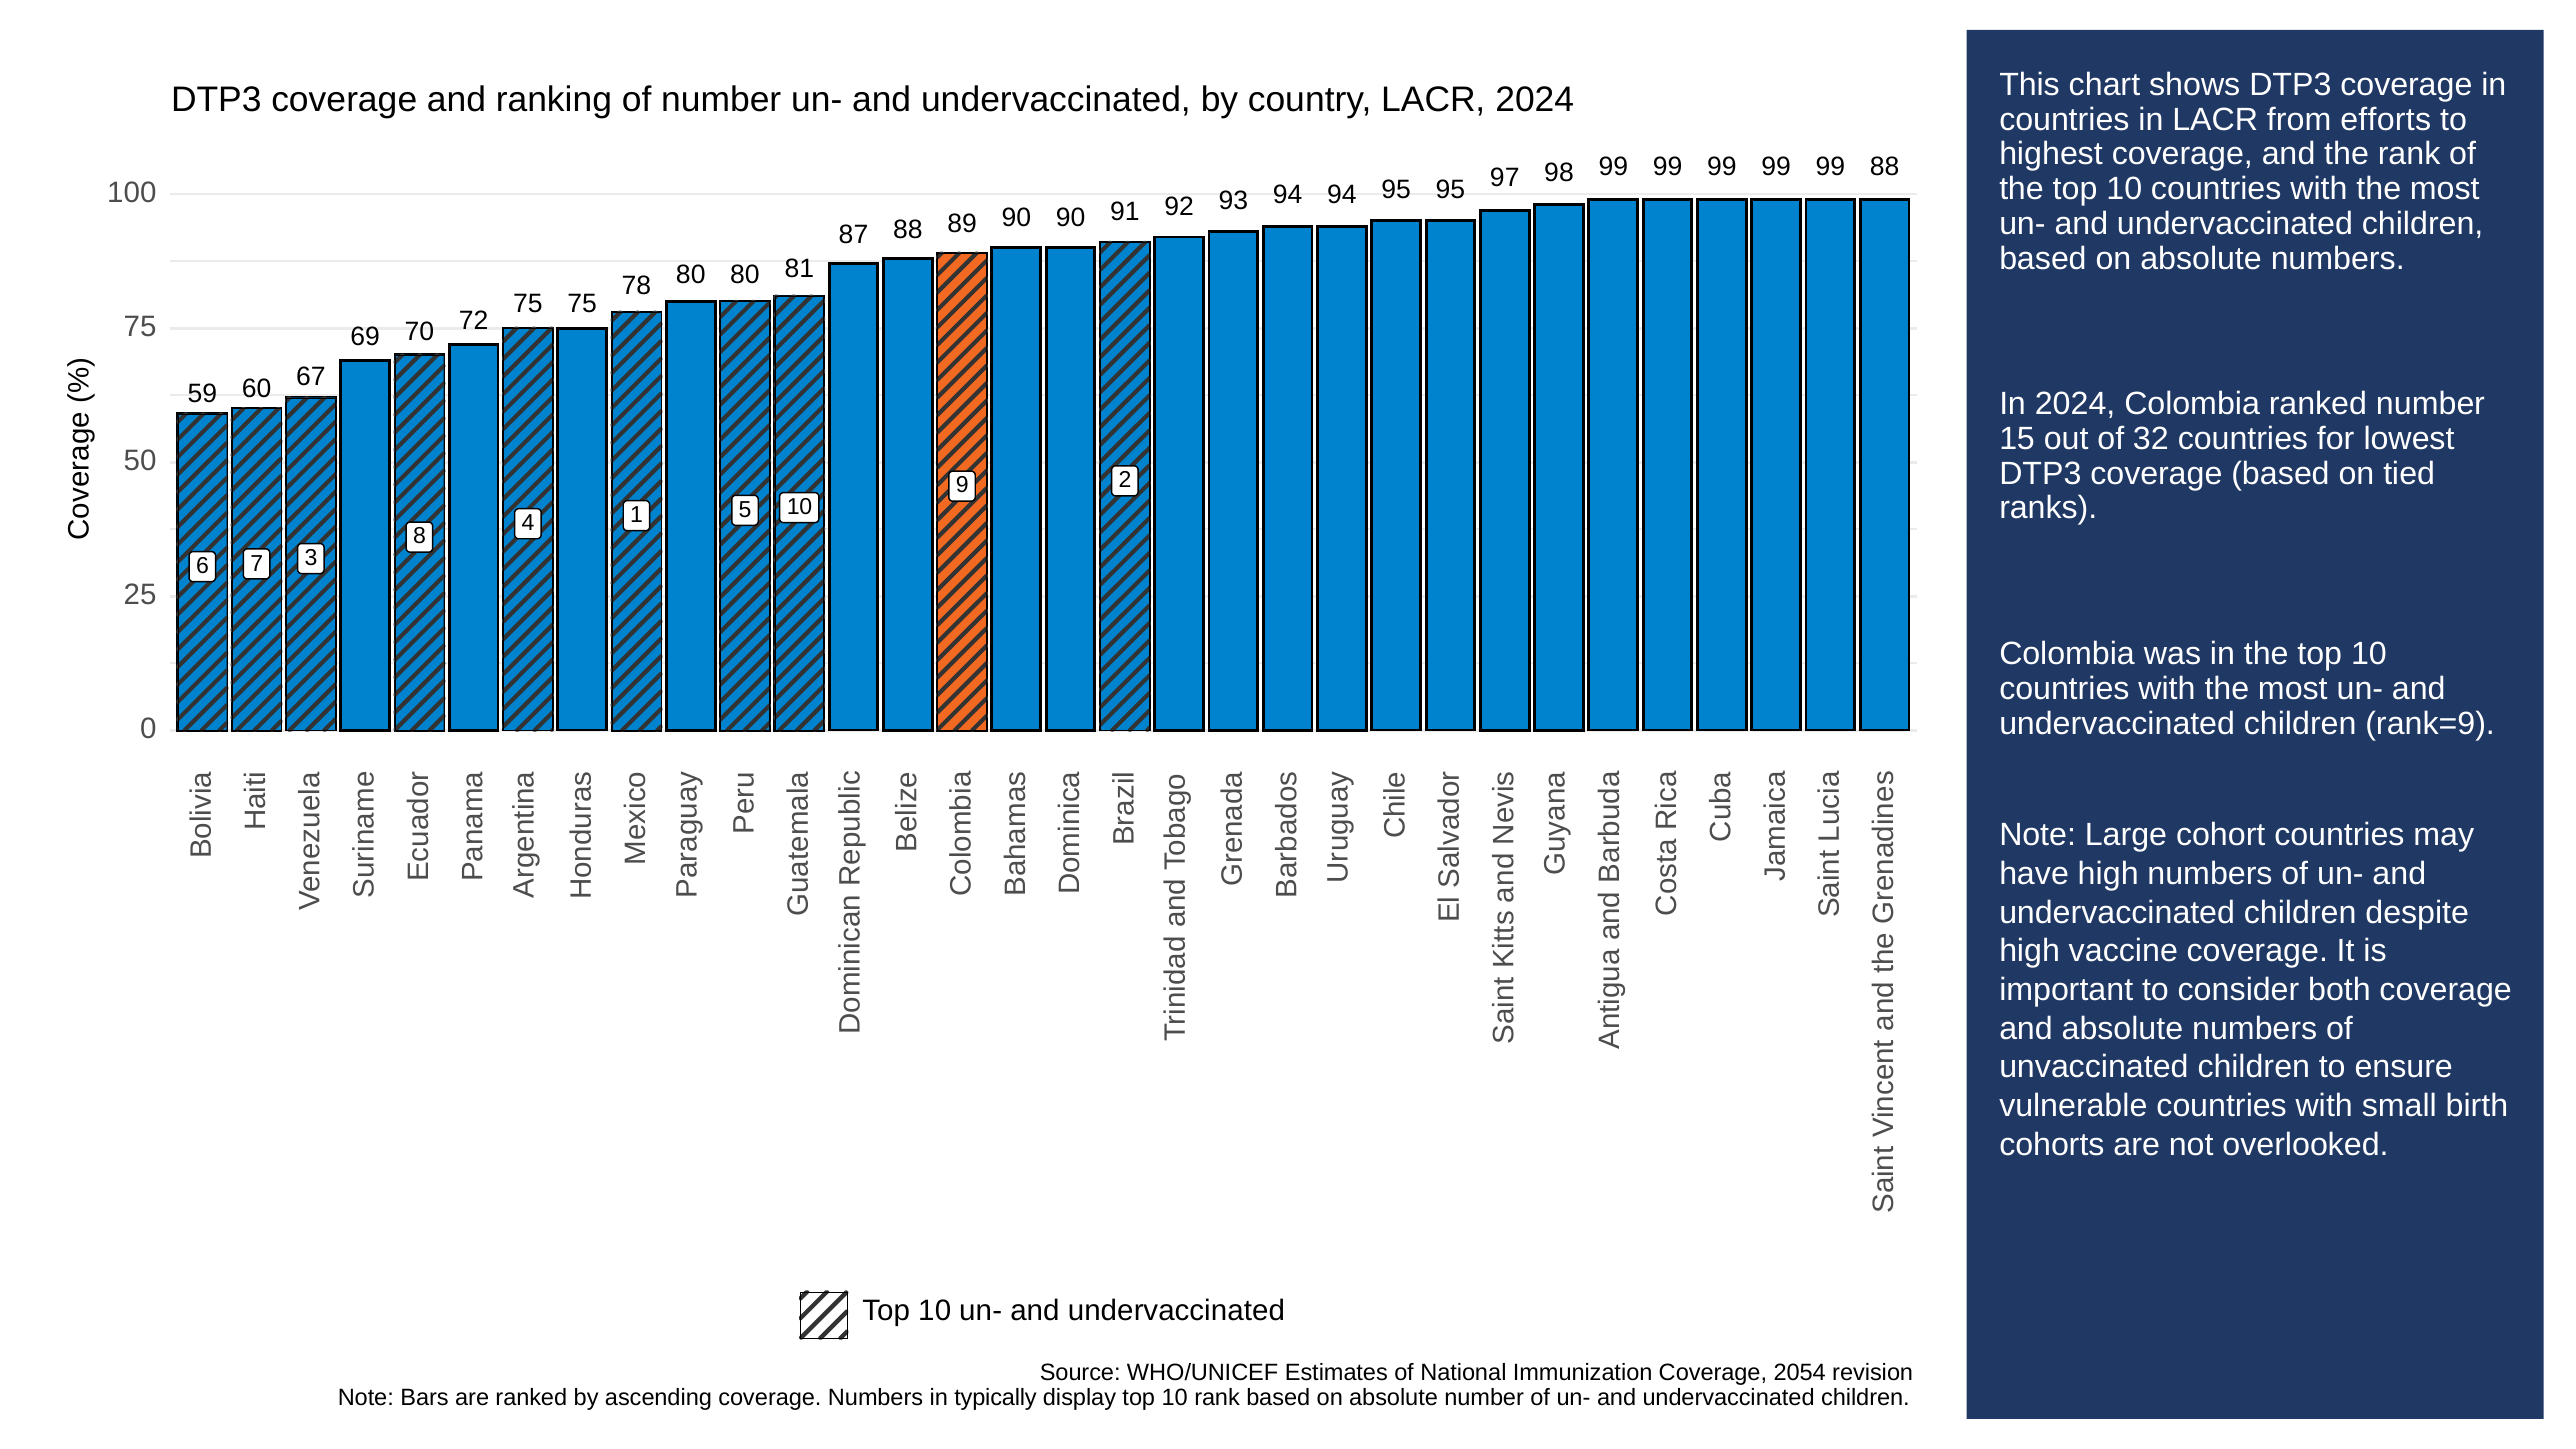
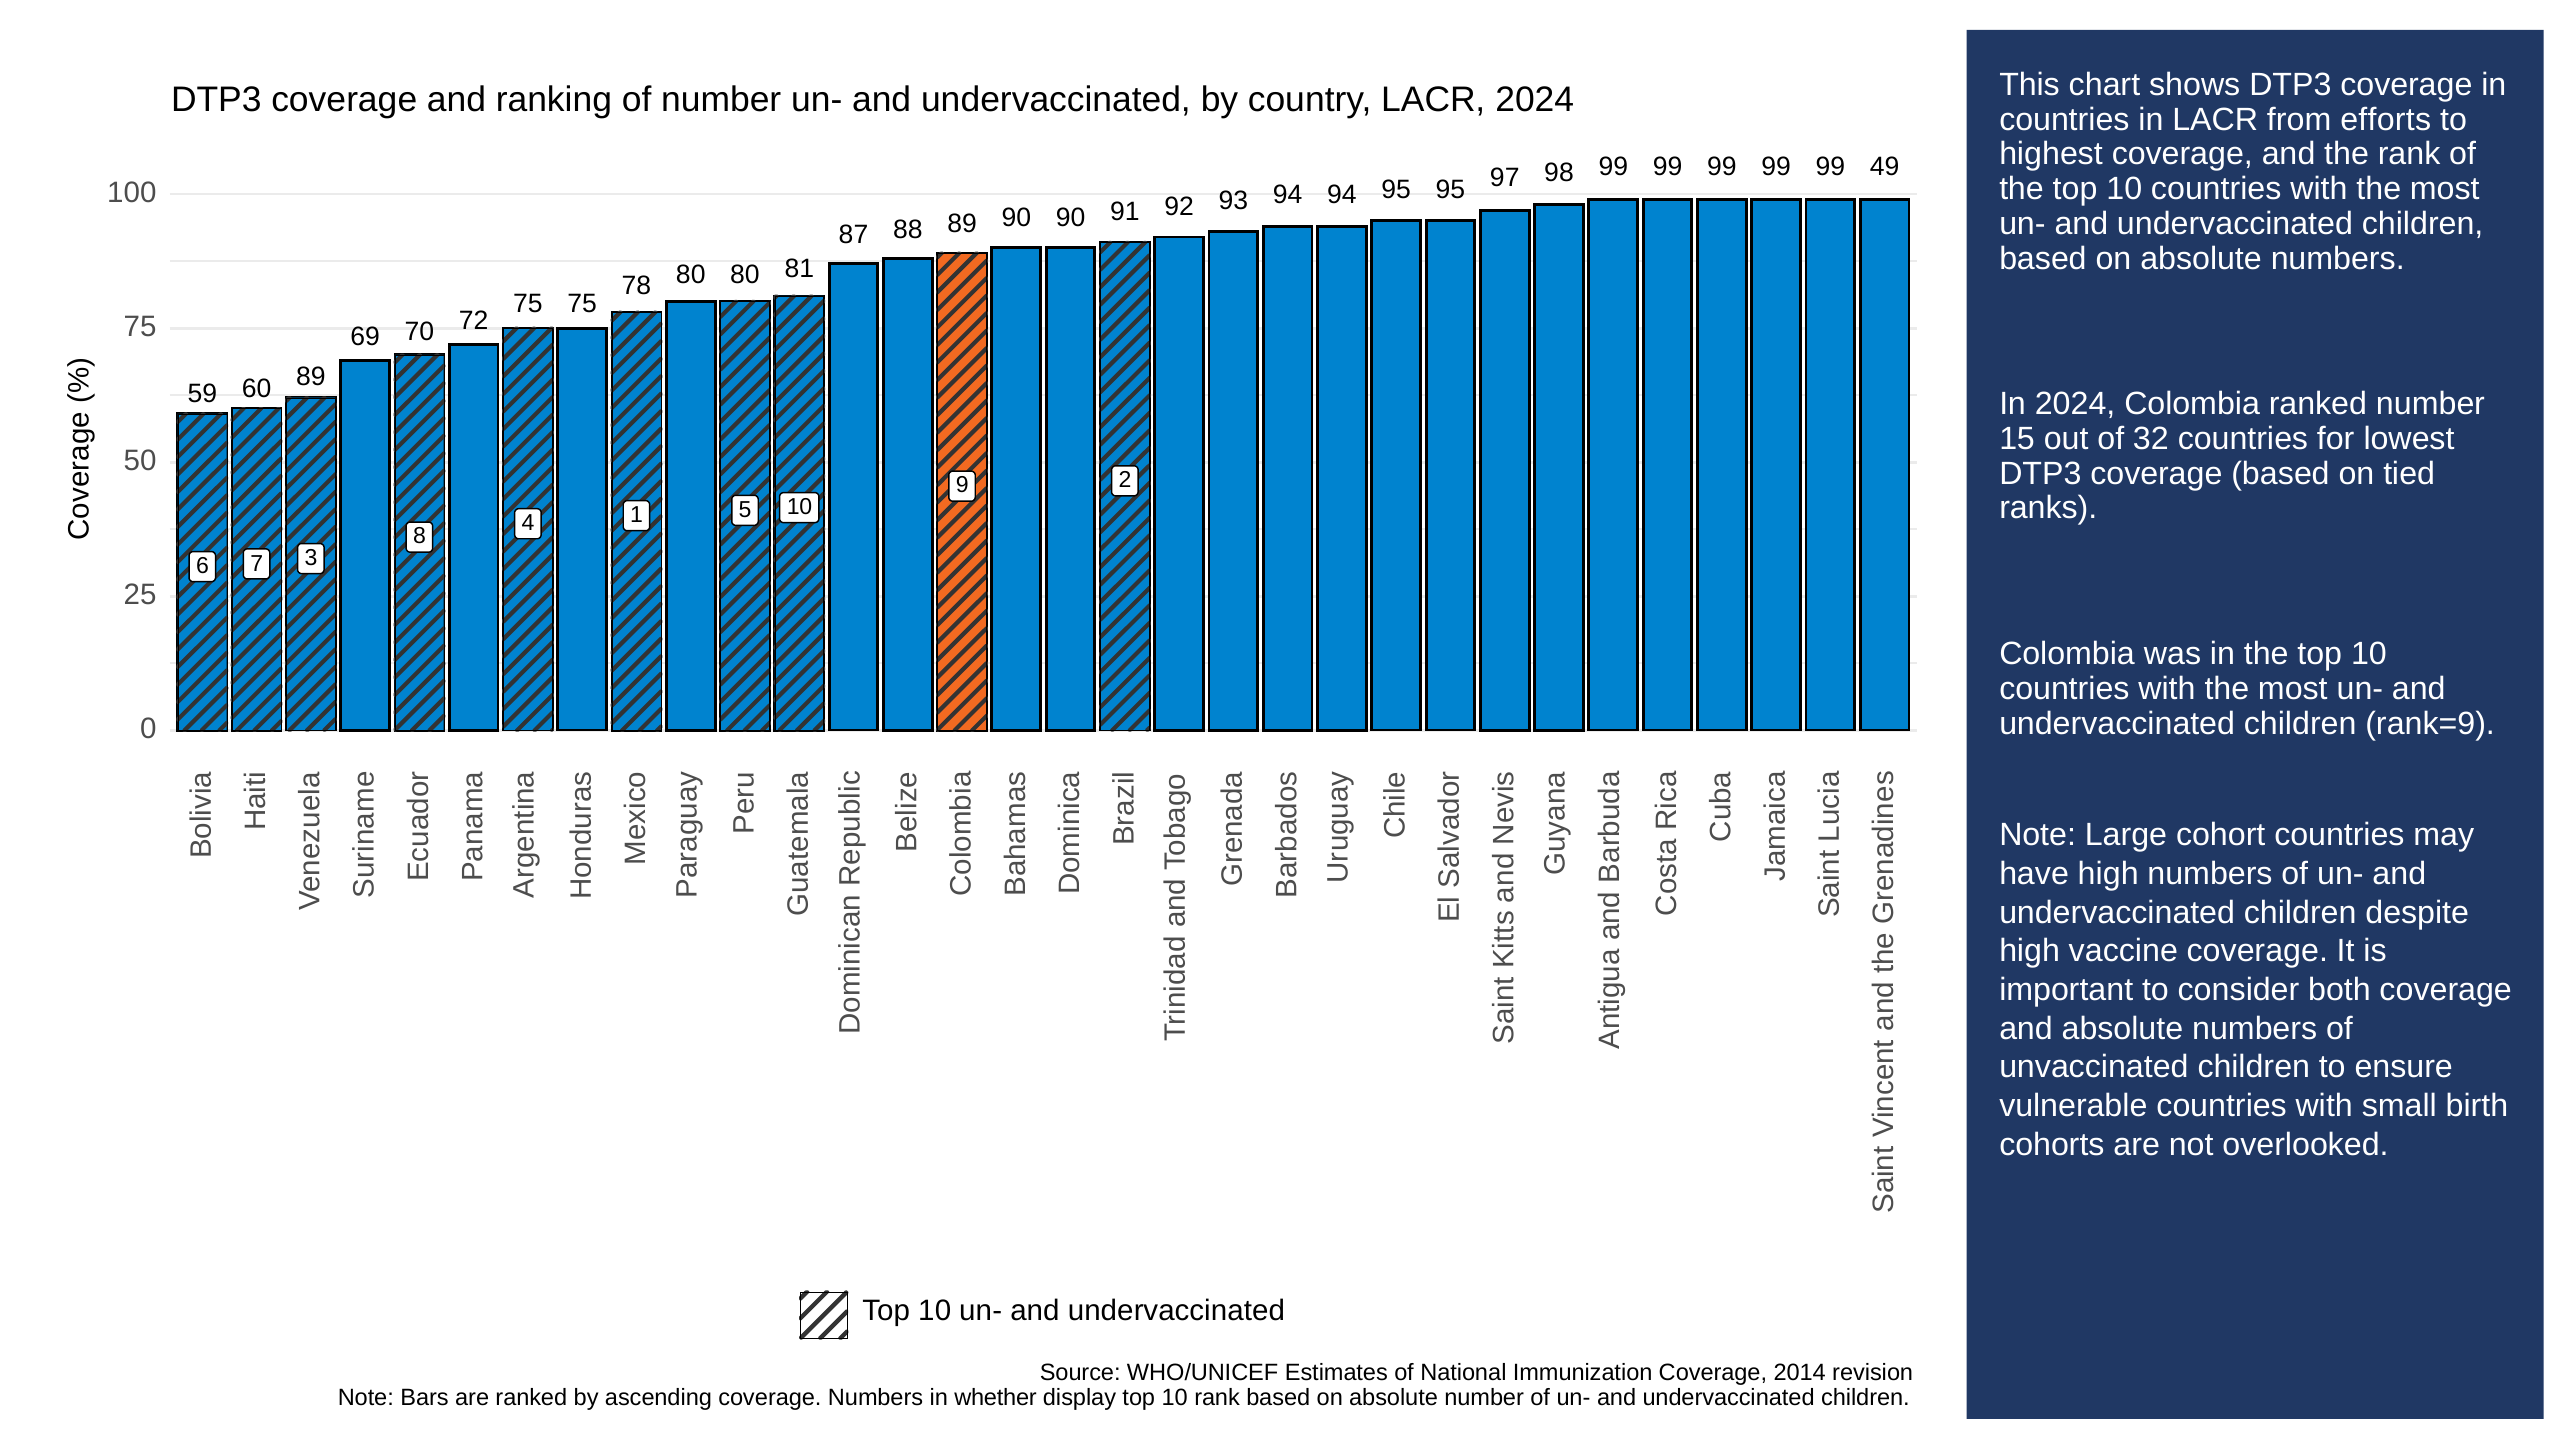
99 88: 88 -> 49
60 67: 67 -> 89
2054: 2054 -> 2014
typically: typically -> whether
